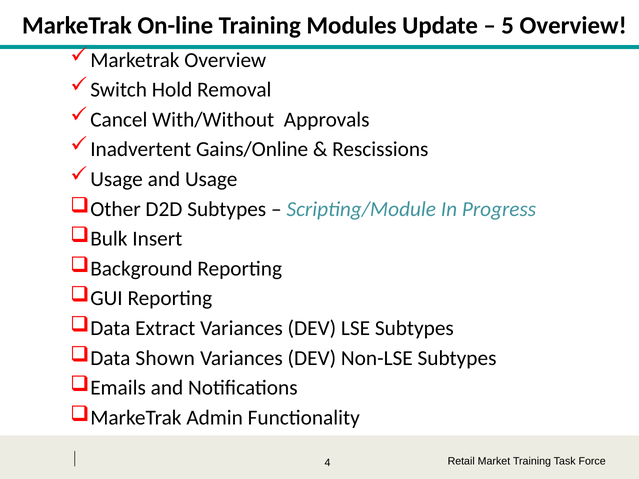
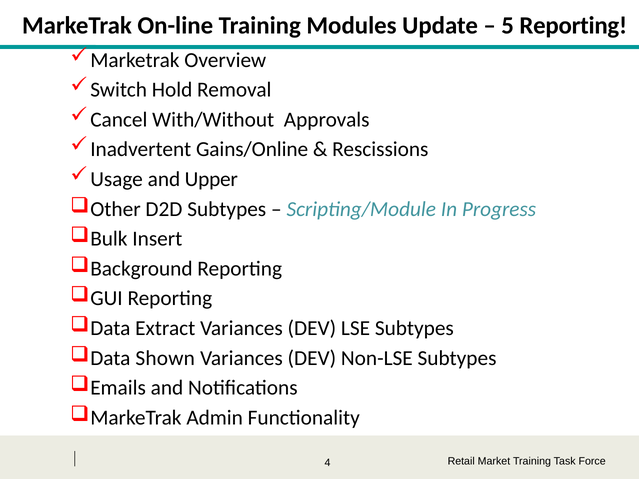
5 Overview: Overview -> Reporting
and Usage: Usage -> Upper
